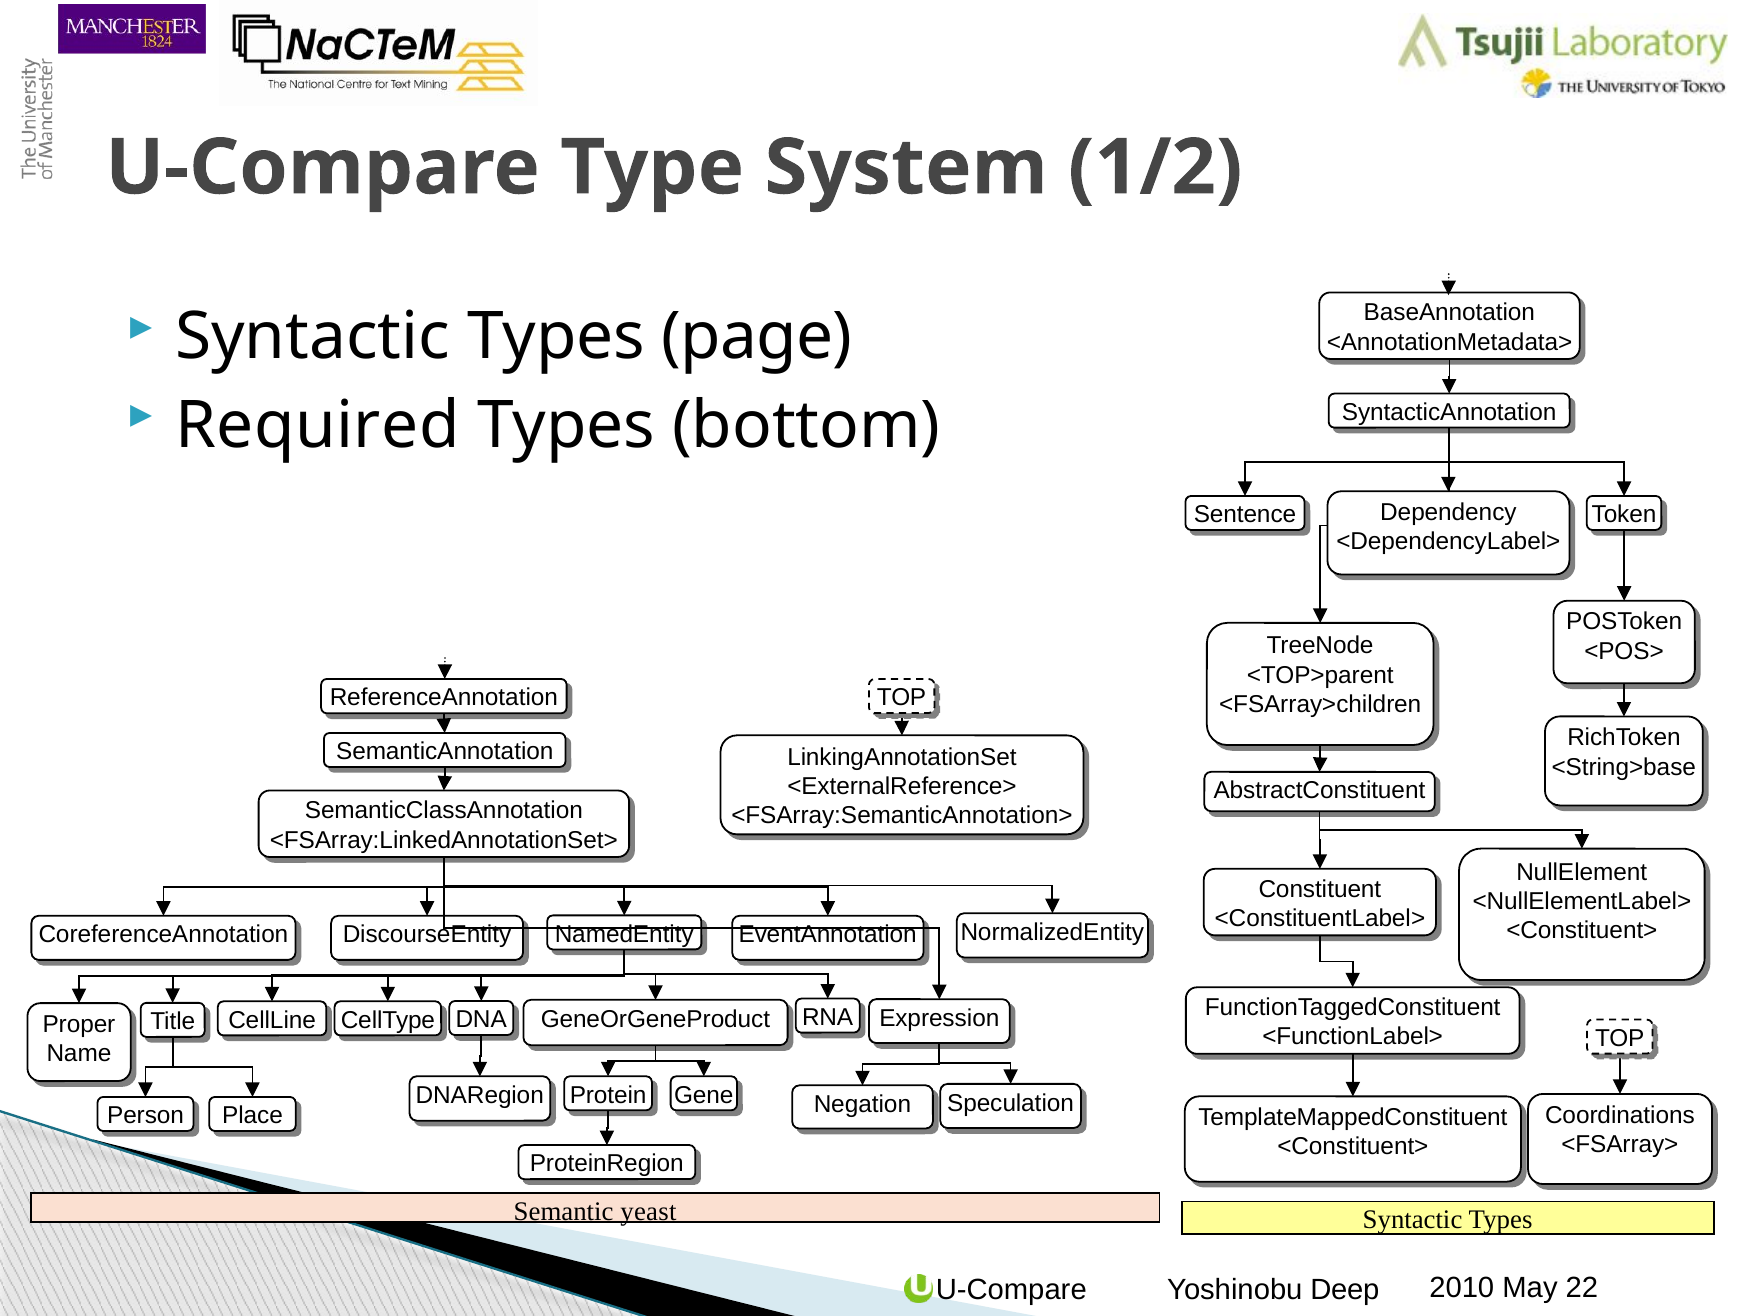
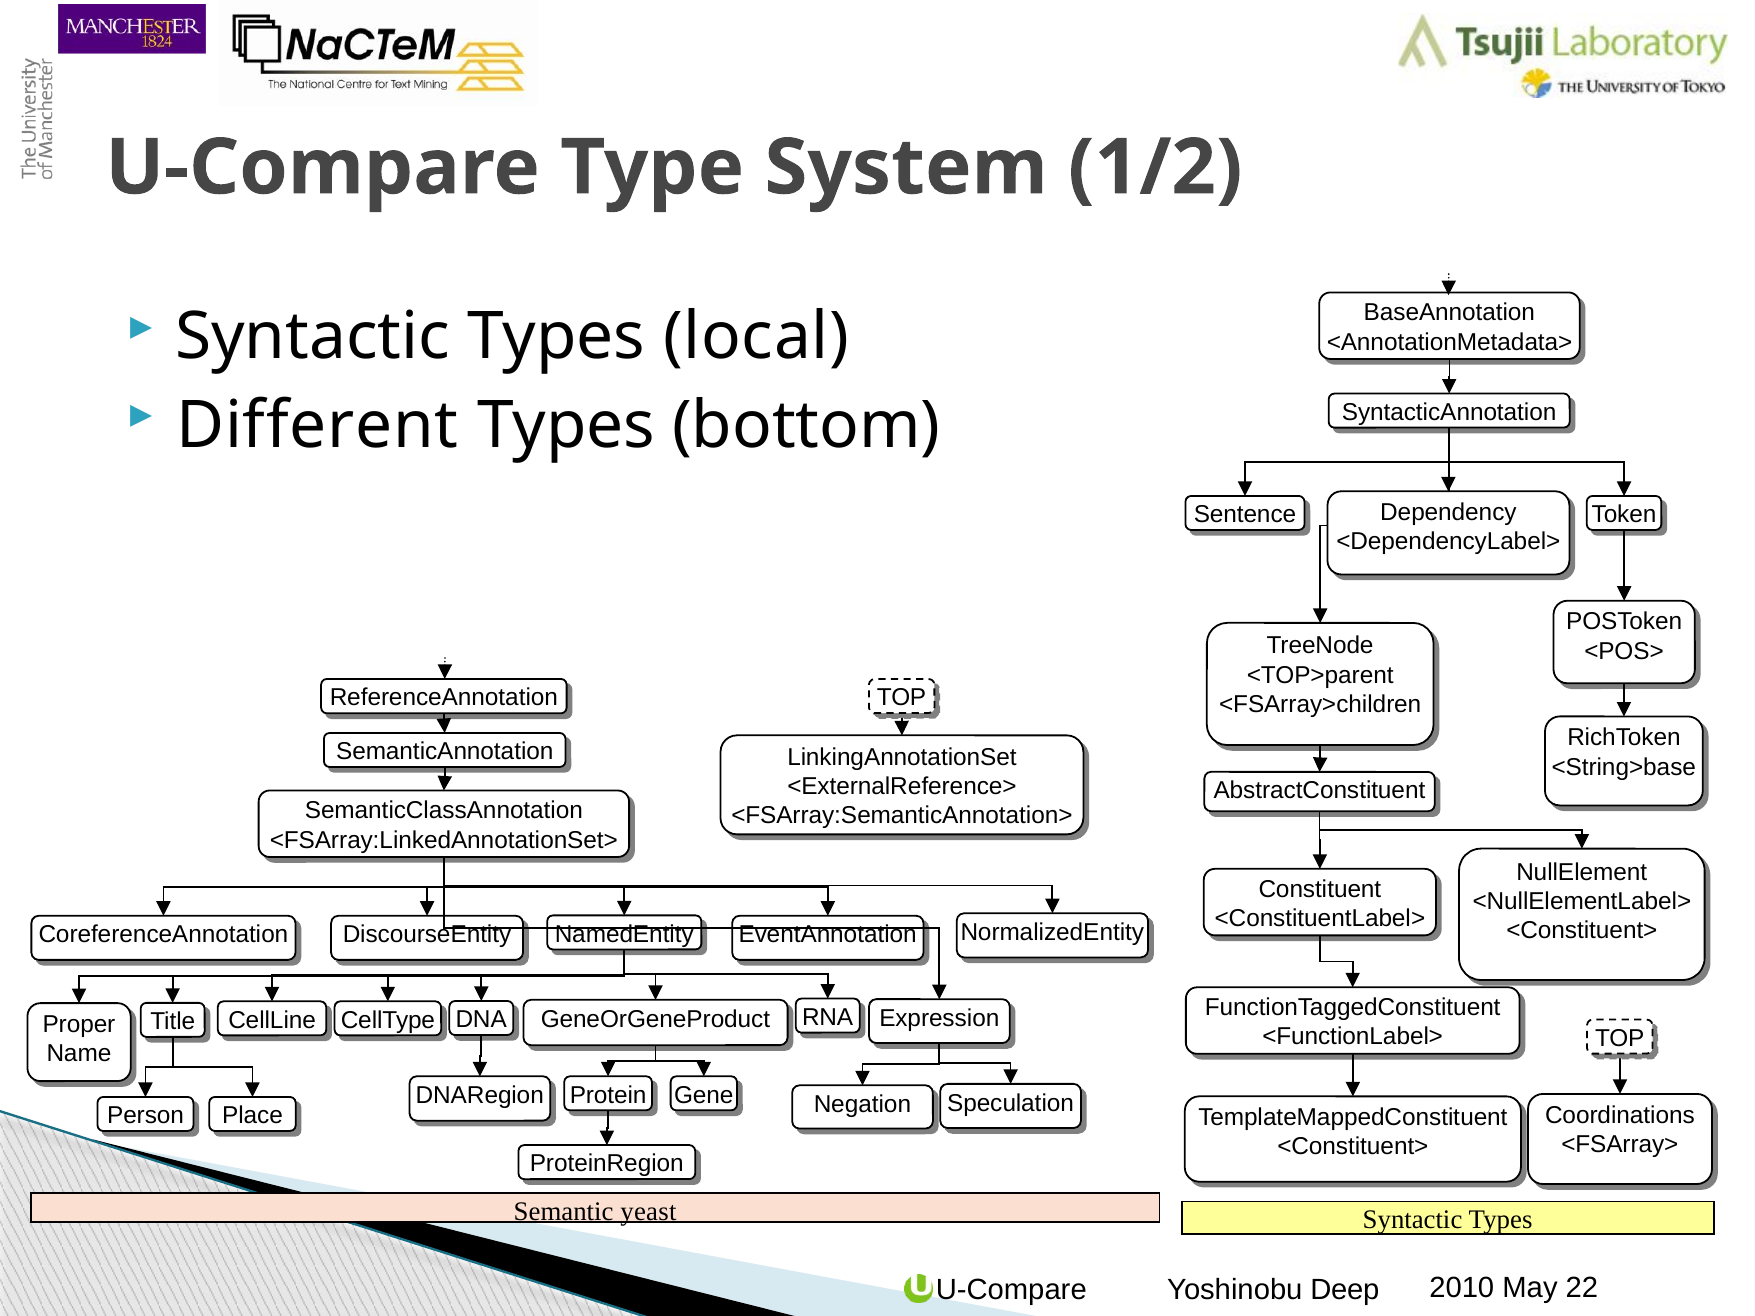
page: page -> local
Required: Required -> Different
